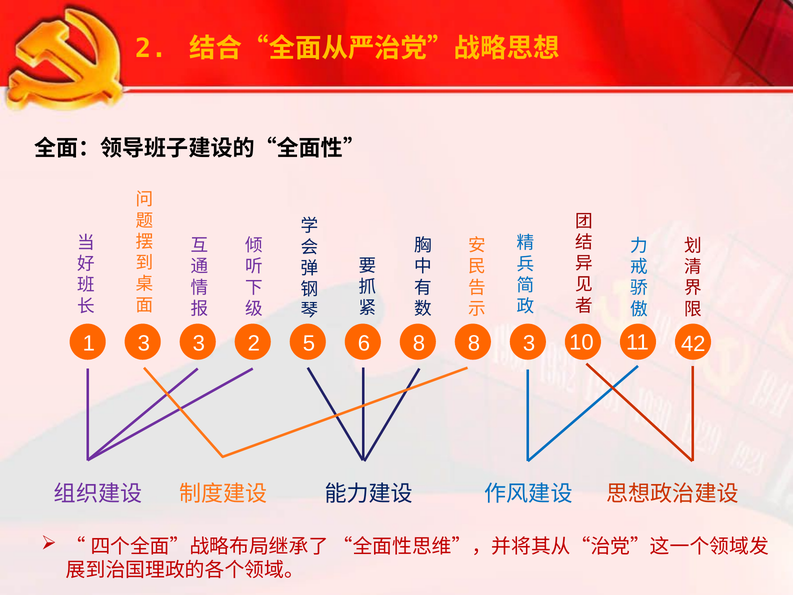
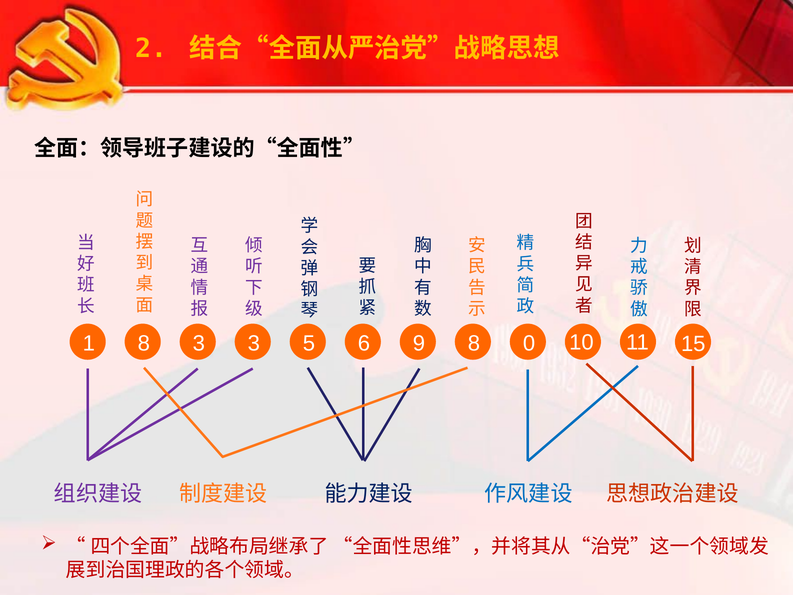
1 3: 3 -> 8
3 2: 2 -> 3
6 8: 8 -> 9
8 3: 3 -> 0
42: 42 -> 15
